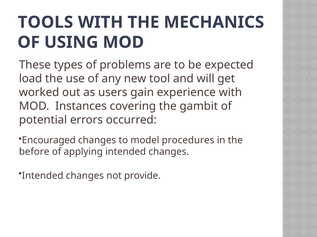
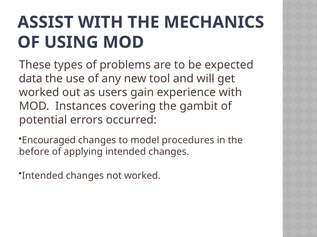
TOOLS: TOOLS -> ASSIST
load: load -> data
not provide: provide -> worked
